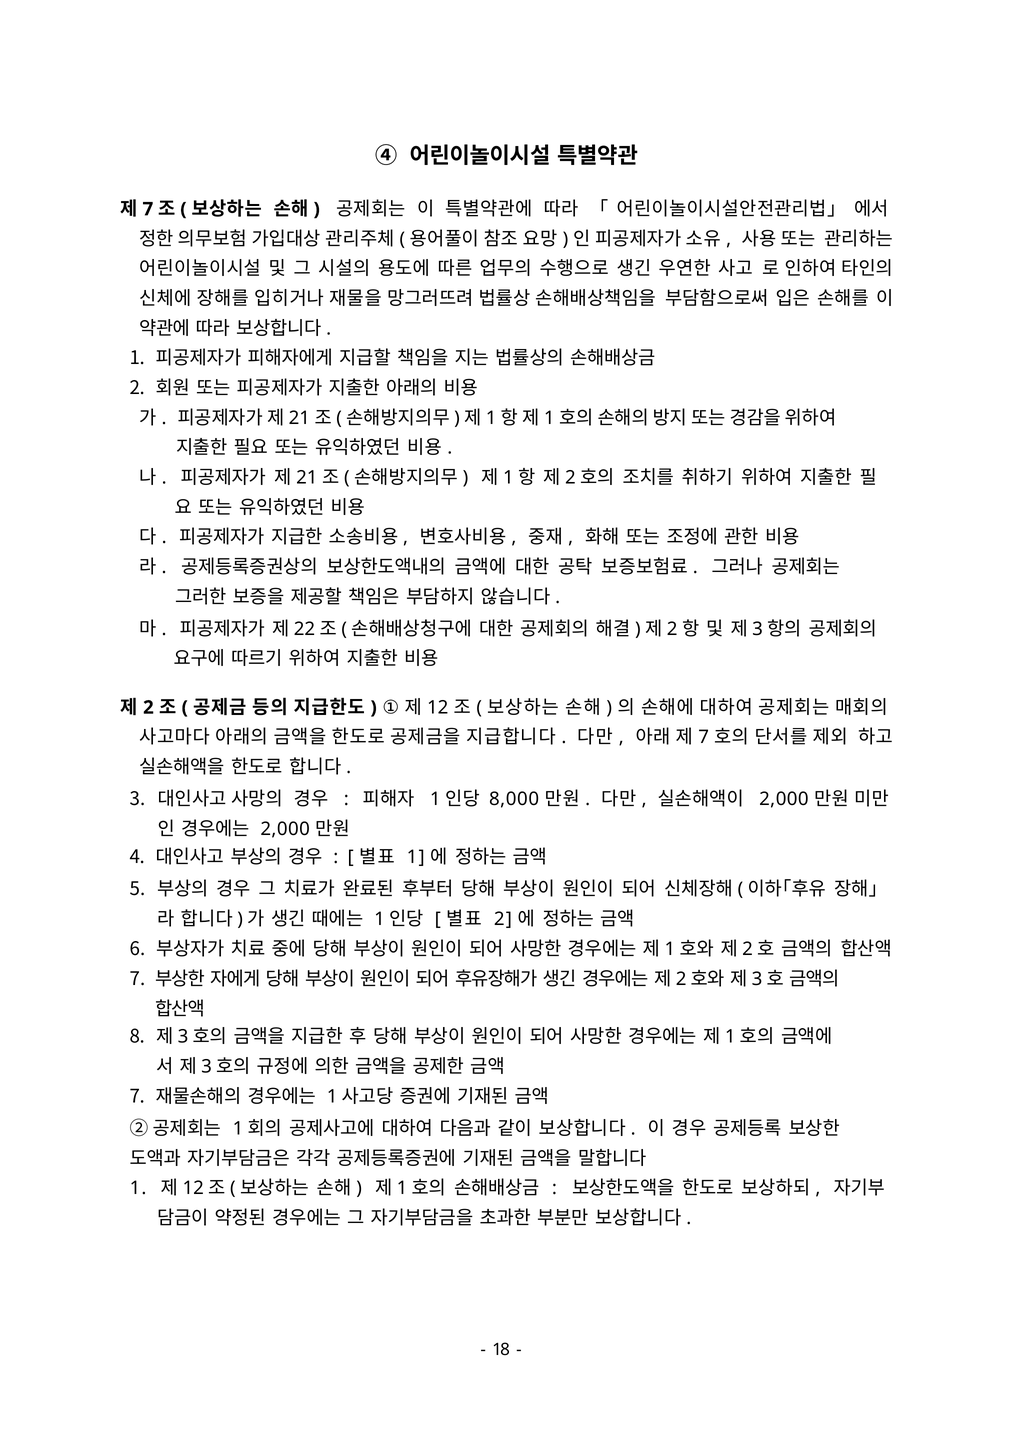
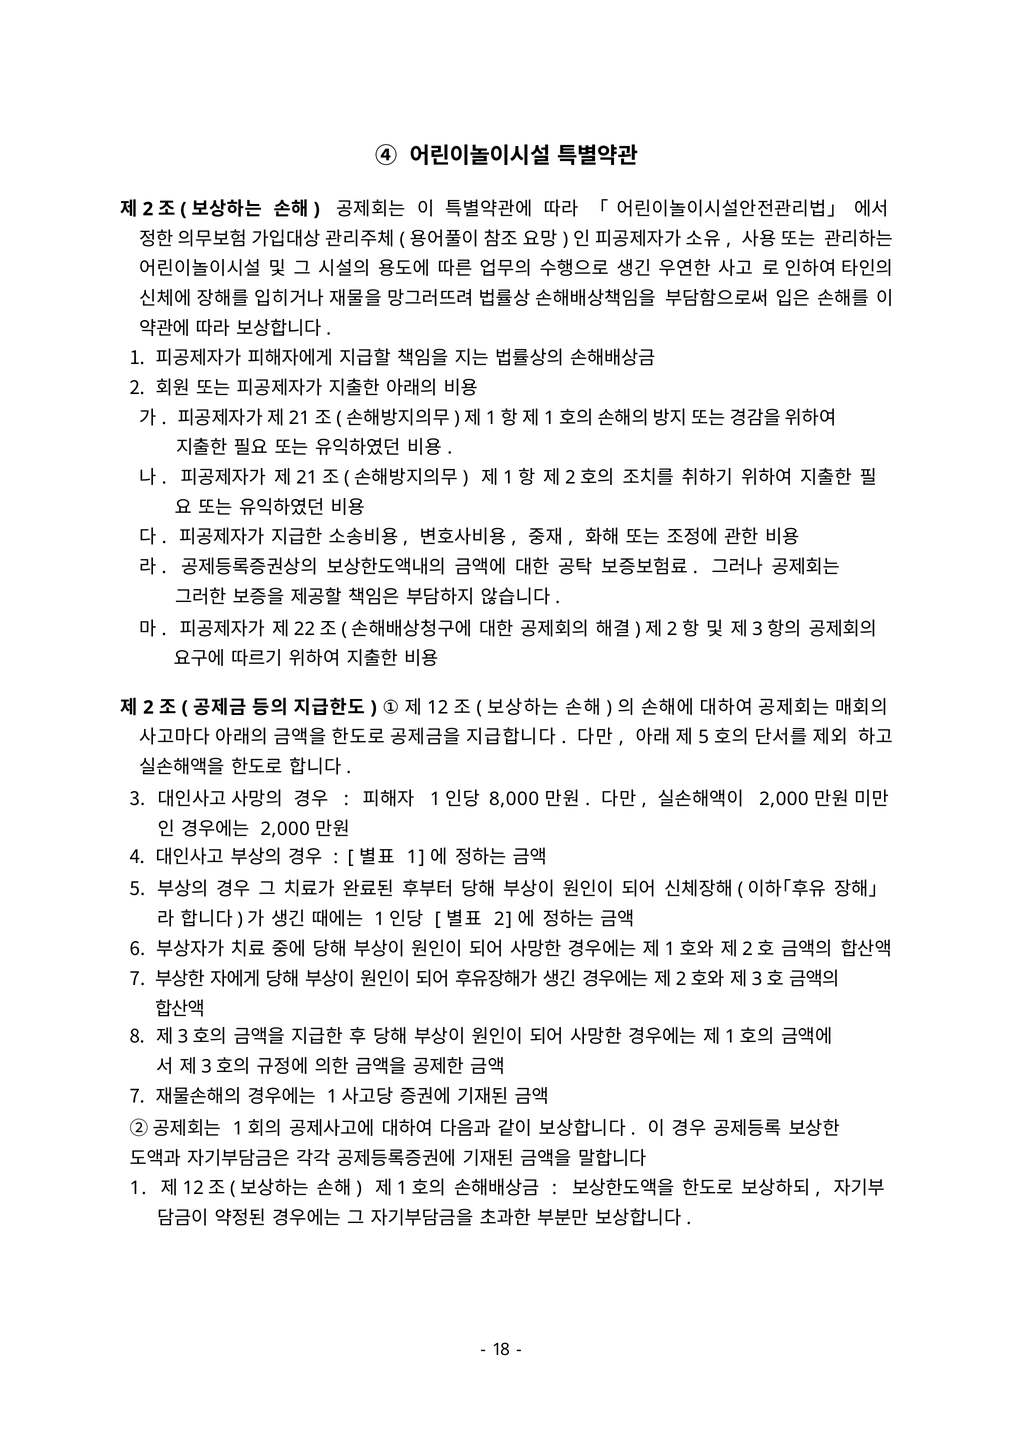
7 at (148, 209): 7 -> 2
7 at (704, 738): 7 -> 5
